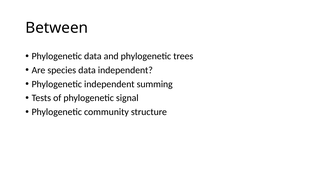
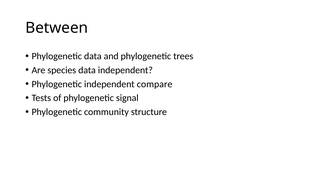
summing: summing -> compare
